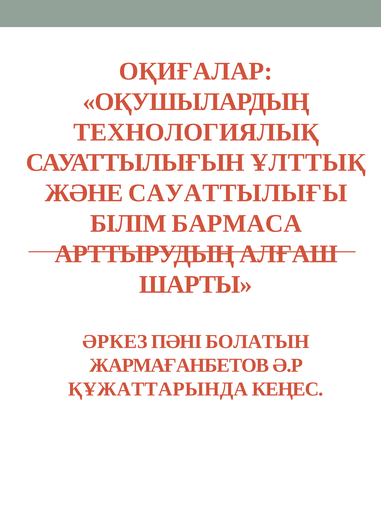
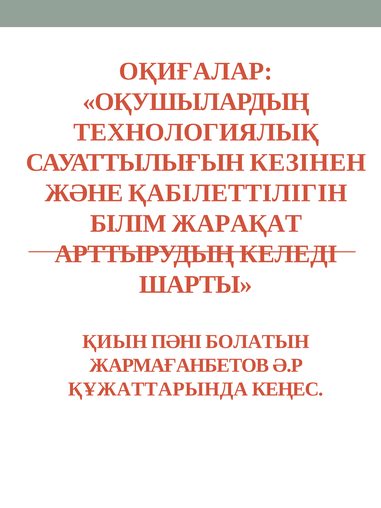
ҰЛТТЫҚ: ҰЛТТЫҚ -> КЕЗІНЕН
САУАТТЫЛЫҒЫ: САУАТТЫЛЫҒЫ -> ҚАБІЛЕТТІЛІГІН
БАРМАСА: БАРМАСА -> ЖАРАҚАТ
АЛҒАШ: АЛҒАШ -> КЕЛЕДІ
ӘРКЕЗ: ӘРКЕЗ -> ҚИЫН
